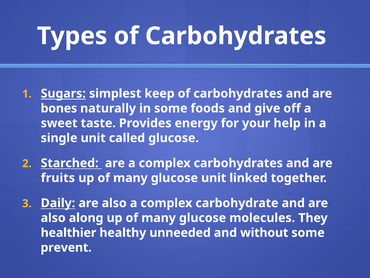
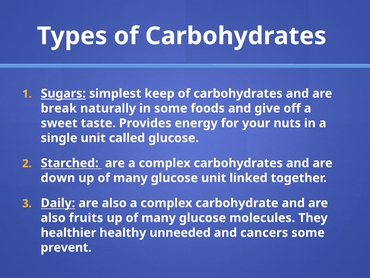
bones: bones -> break
help: help -> nuts
fruits: fruits -> down
along: along -> fruits
without: without -> cancers
